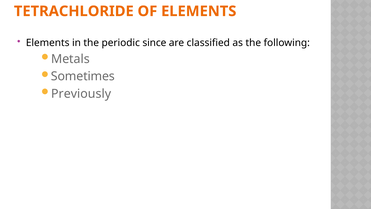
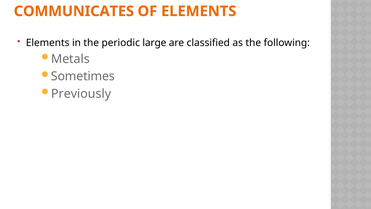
TETRACHLORIDE: TETRACHLORIDE -> COMMUNICATES
since: since -> large
